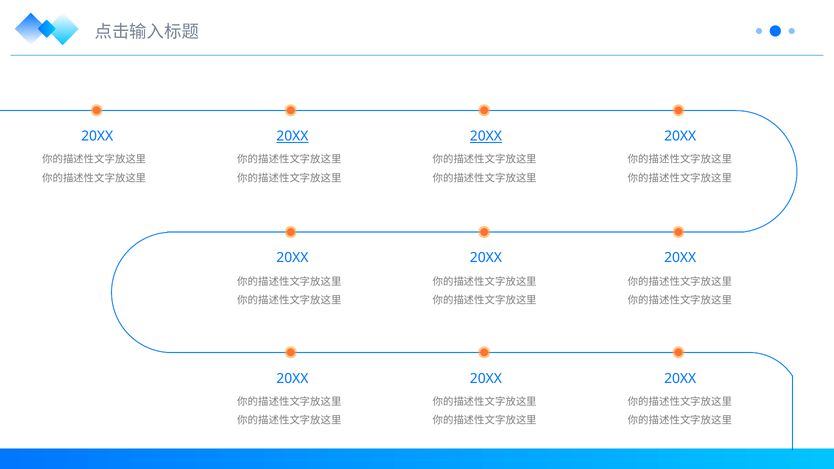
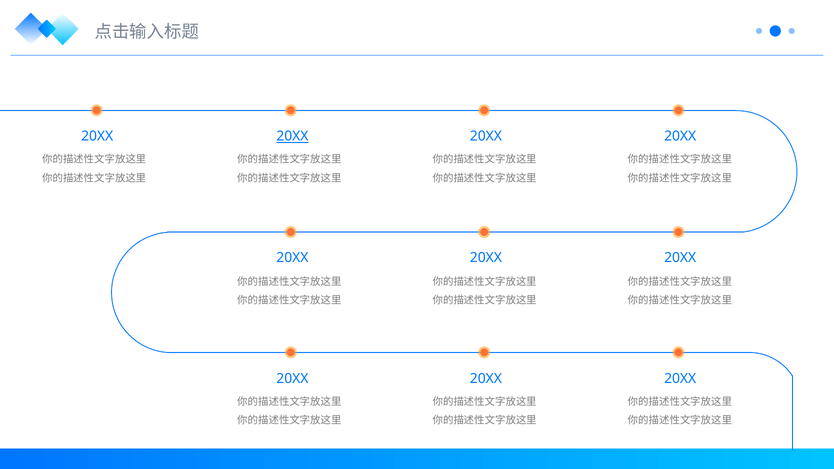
20XX at (486, 136) underline: present -> none
